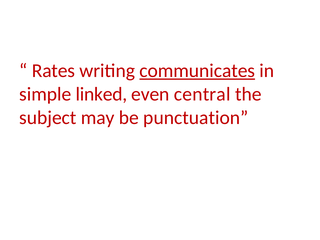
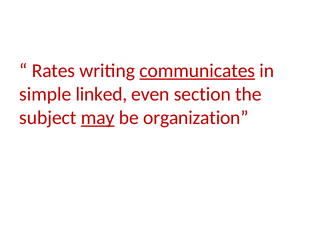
central: central -> section
may underline: none -> present
punctuation: punctuation -> organization
